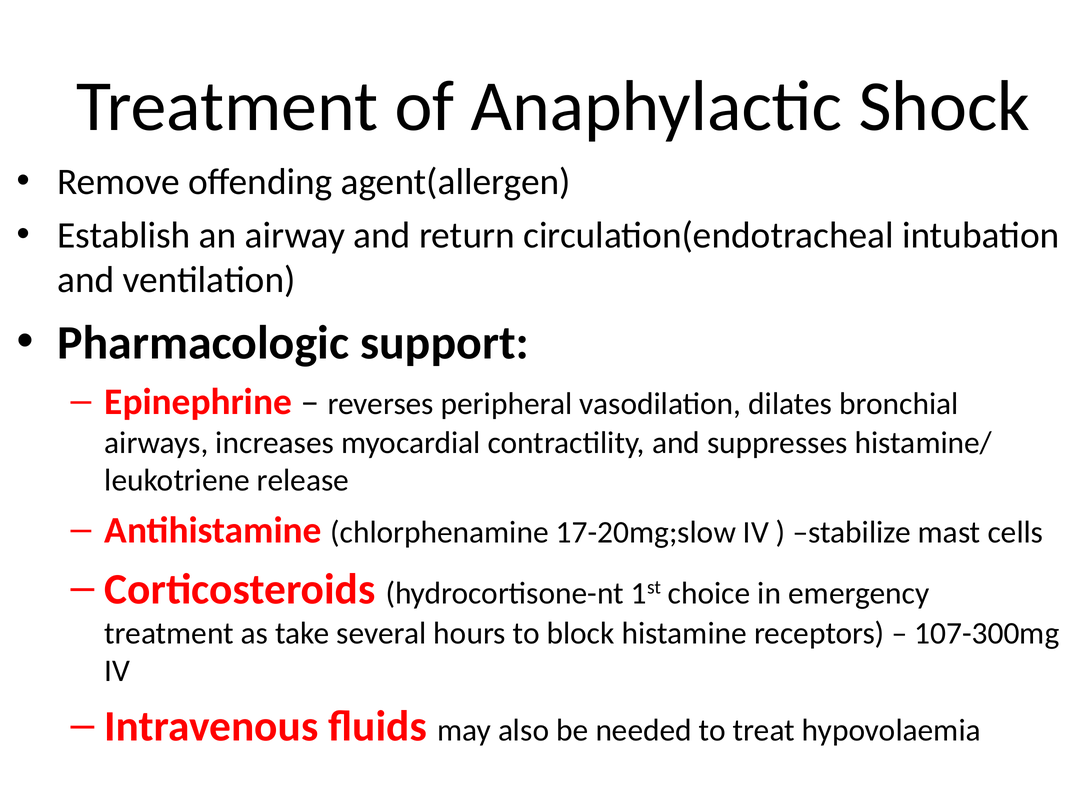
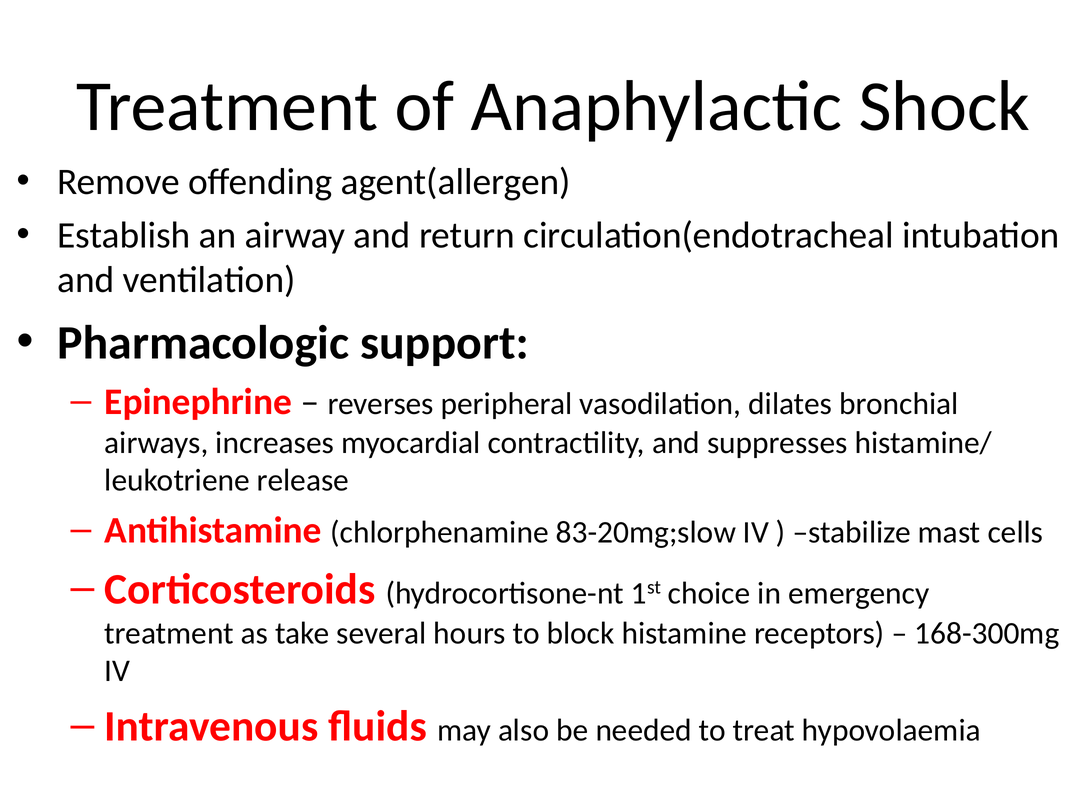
17-20mg;slow: 17-20mg;slow -> 83-20mg;slow
107-300mg: 107-300mg -> 168-300mg
